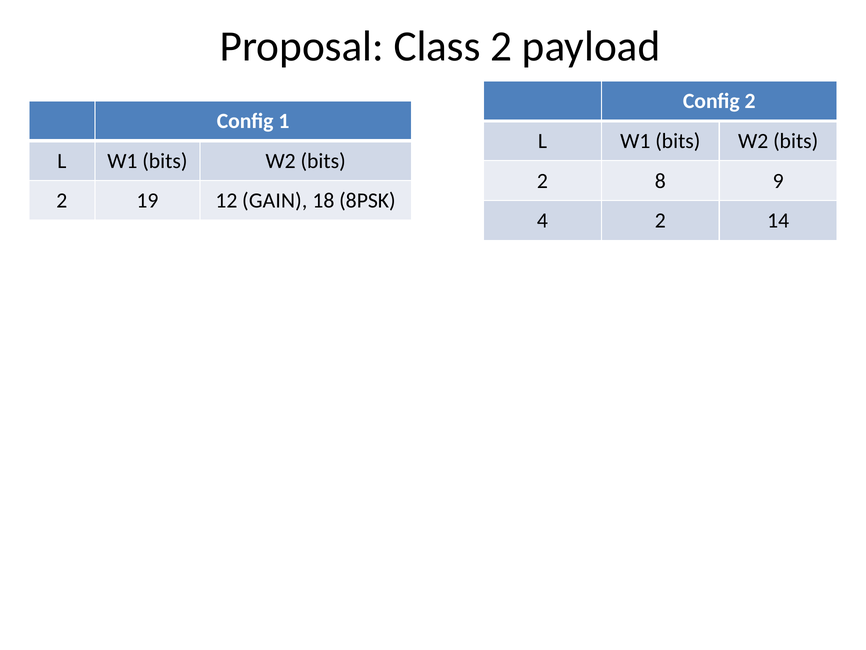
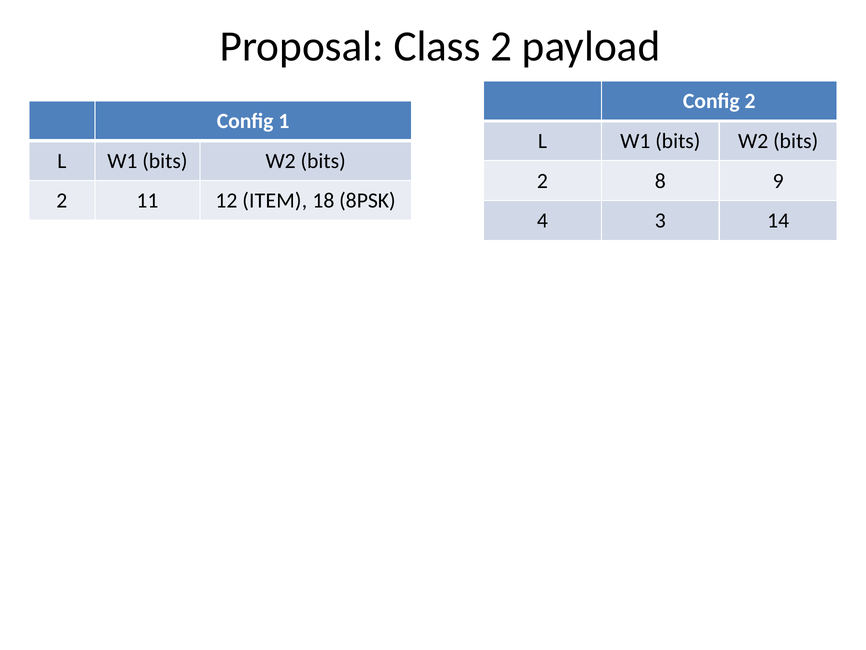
19: 19 -> 11
GAIN: GAIN -> ITEM
4 2: 2 -> 3
